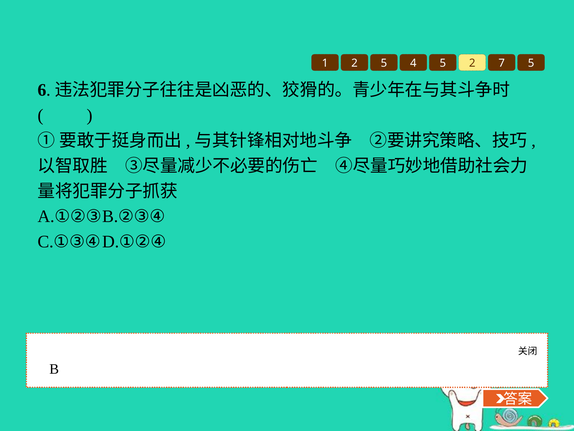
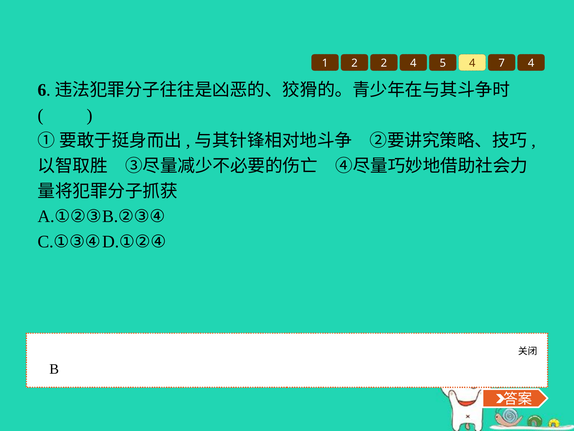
2 5: 5 -> 2
5 2: 2 -> 4
7 5: 5 -> 4
